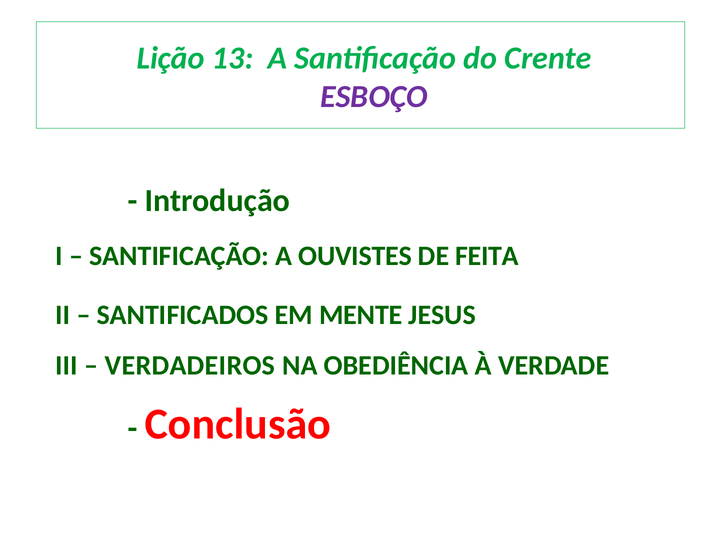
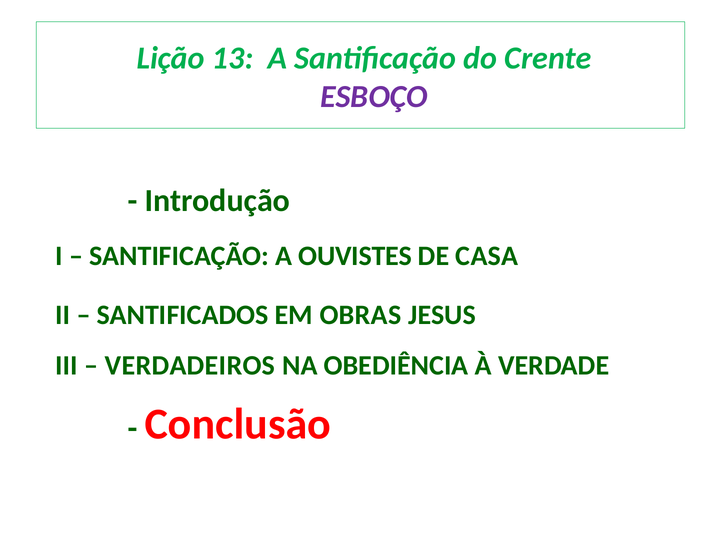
FEITA: FEITA -> CASA
MENTE: MENTE -> OBRAS
